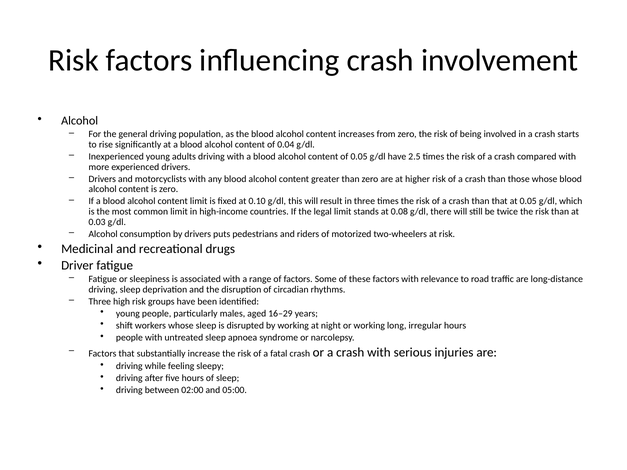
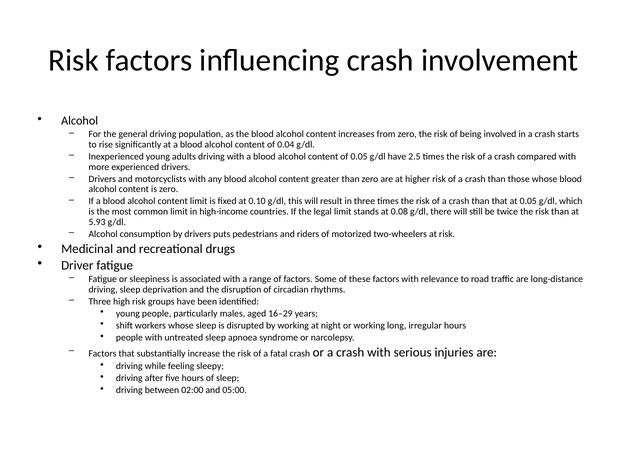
0.03: 0.03 -> 5.93
